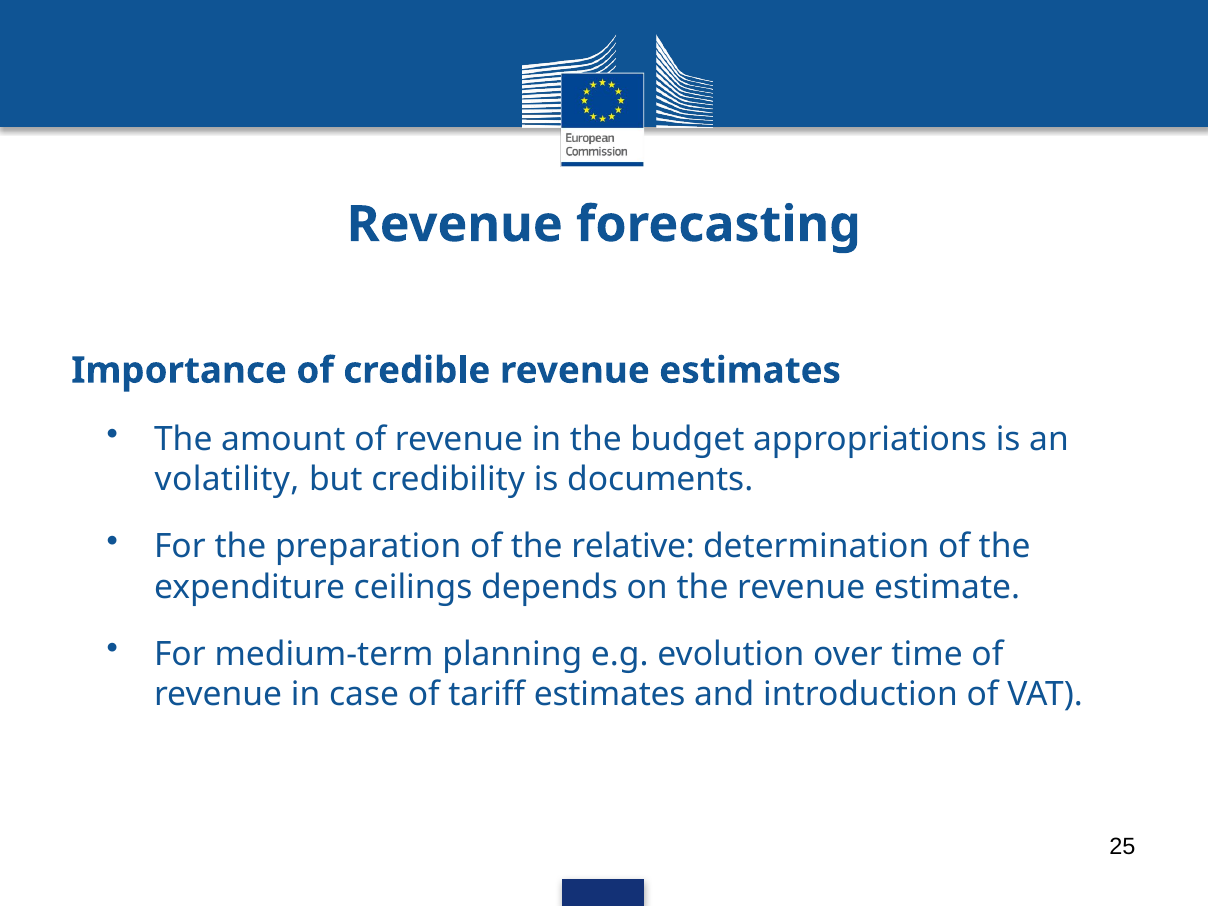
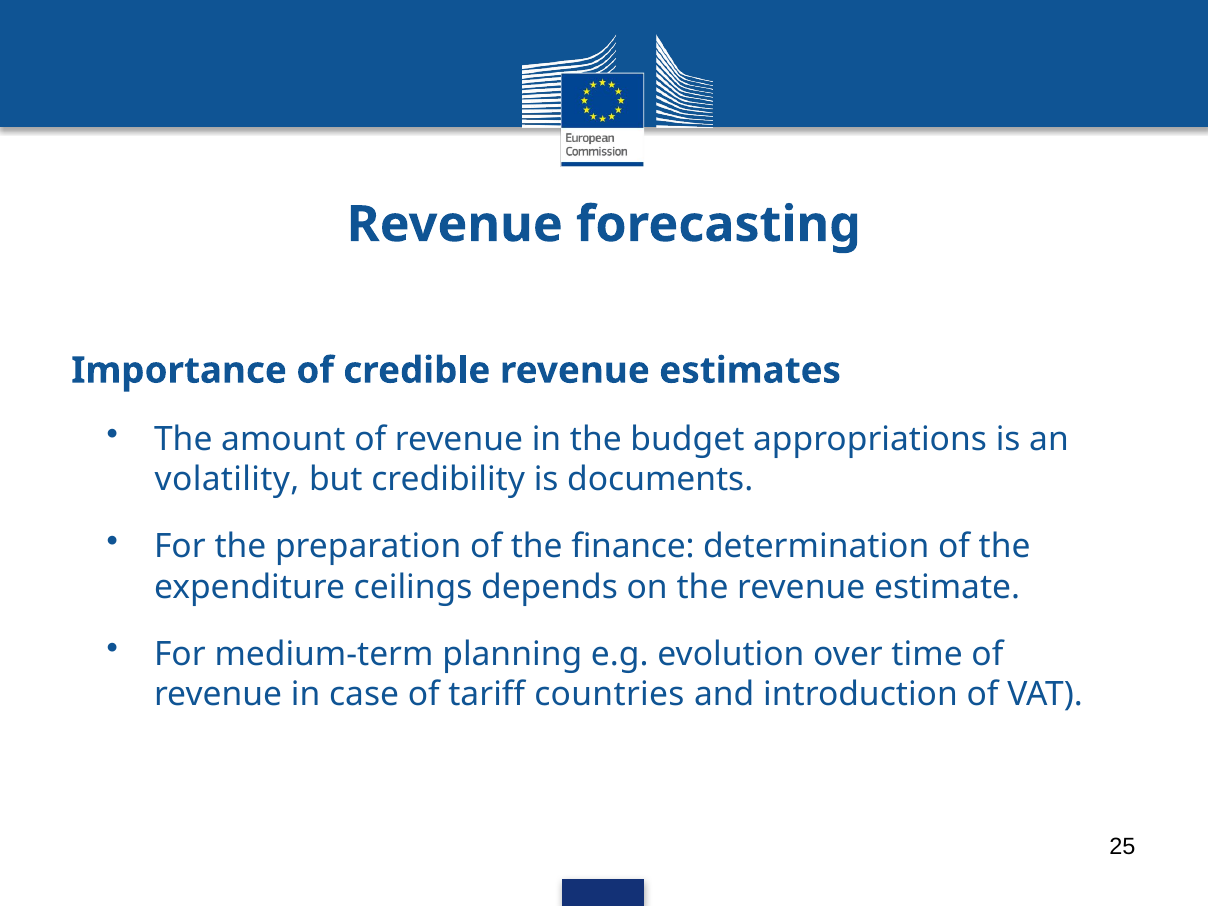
relative: relative -> finance
tariff estimates: estimates -> countries
